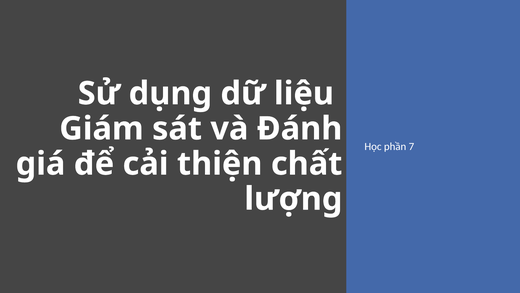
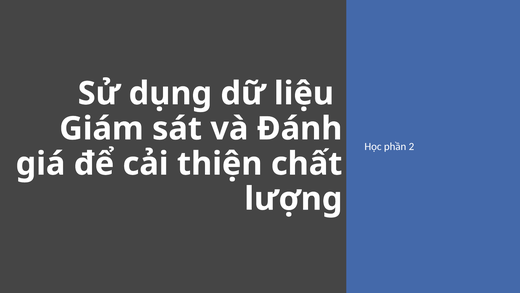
7: 7 -> 2
